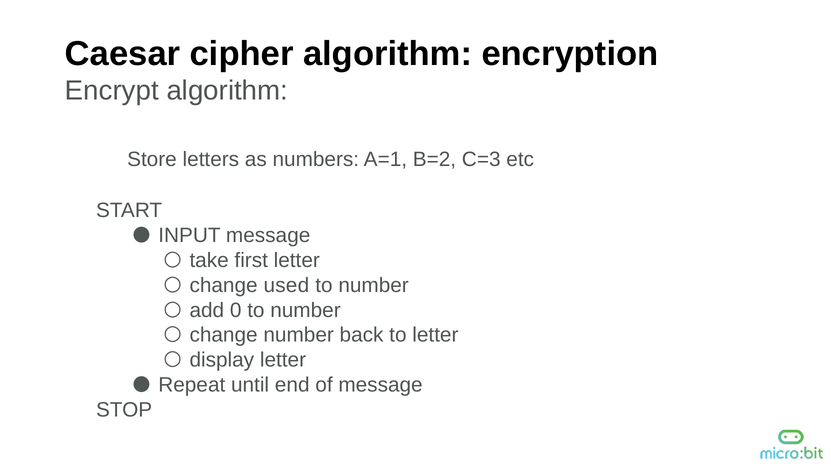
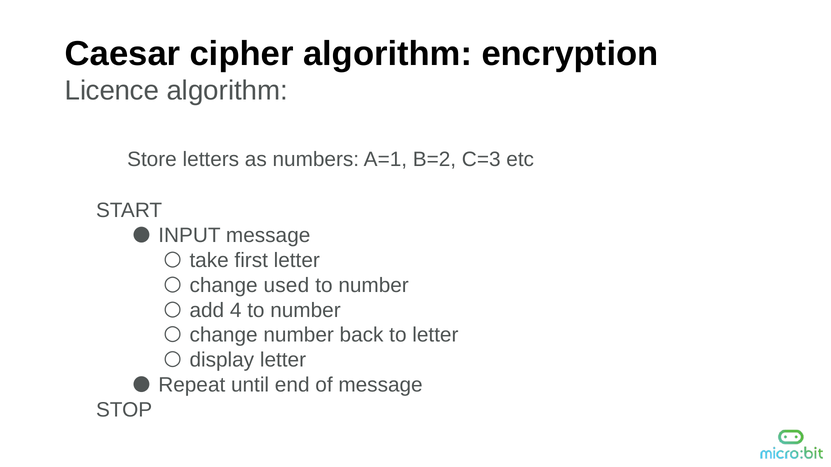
Encrypt: Encrypt -> Licence
0: 0 -> 4
